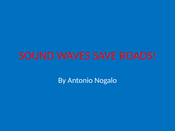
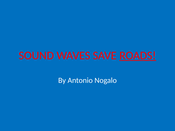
ROADS underline: none -> present
